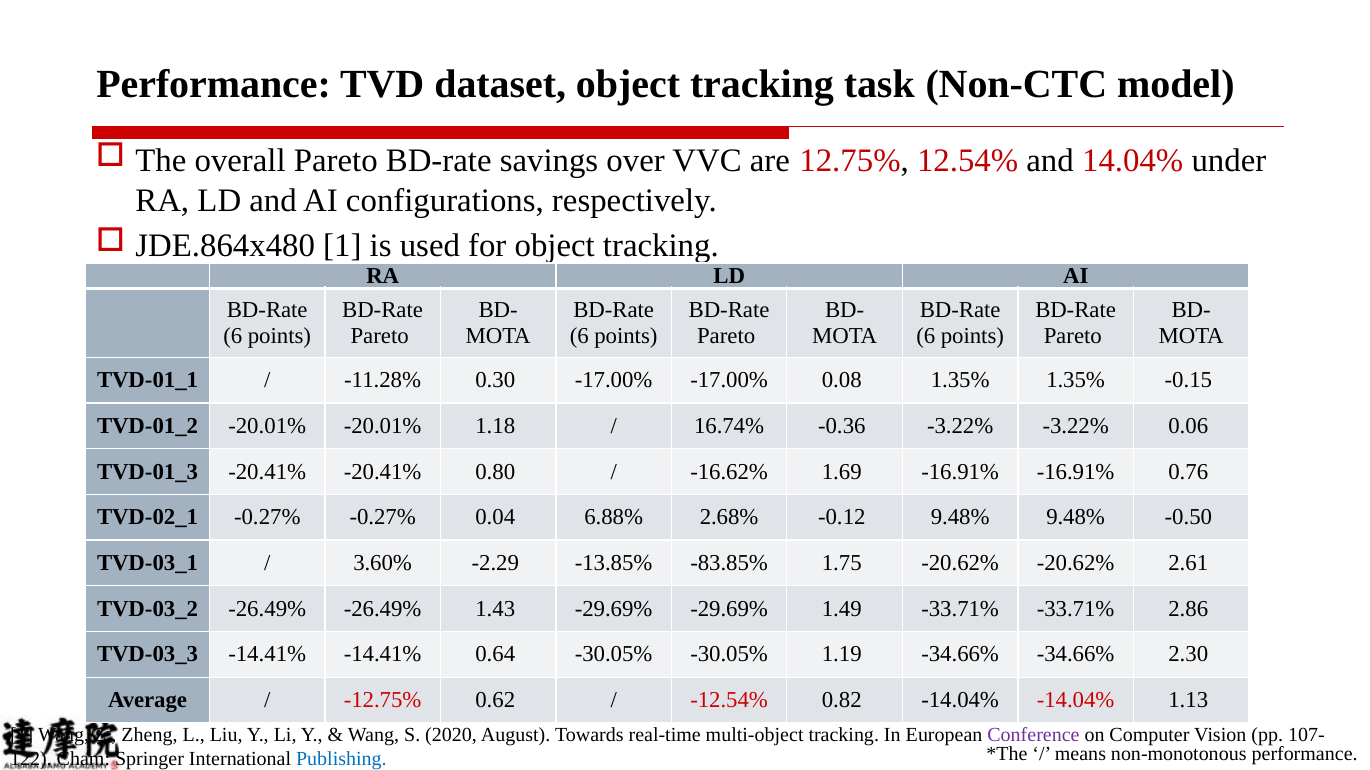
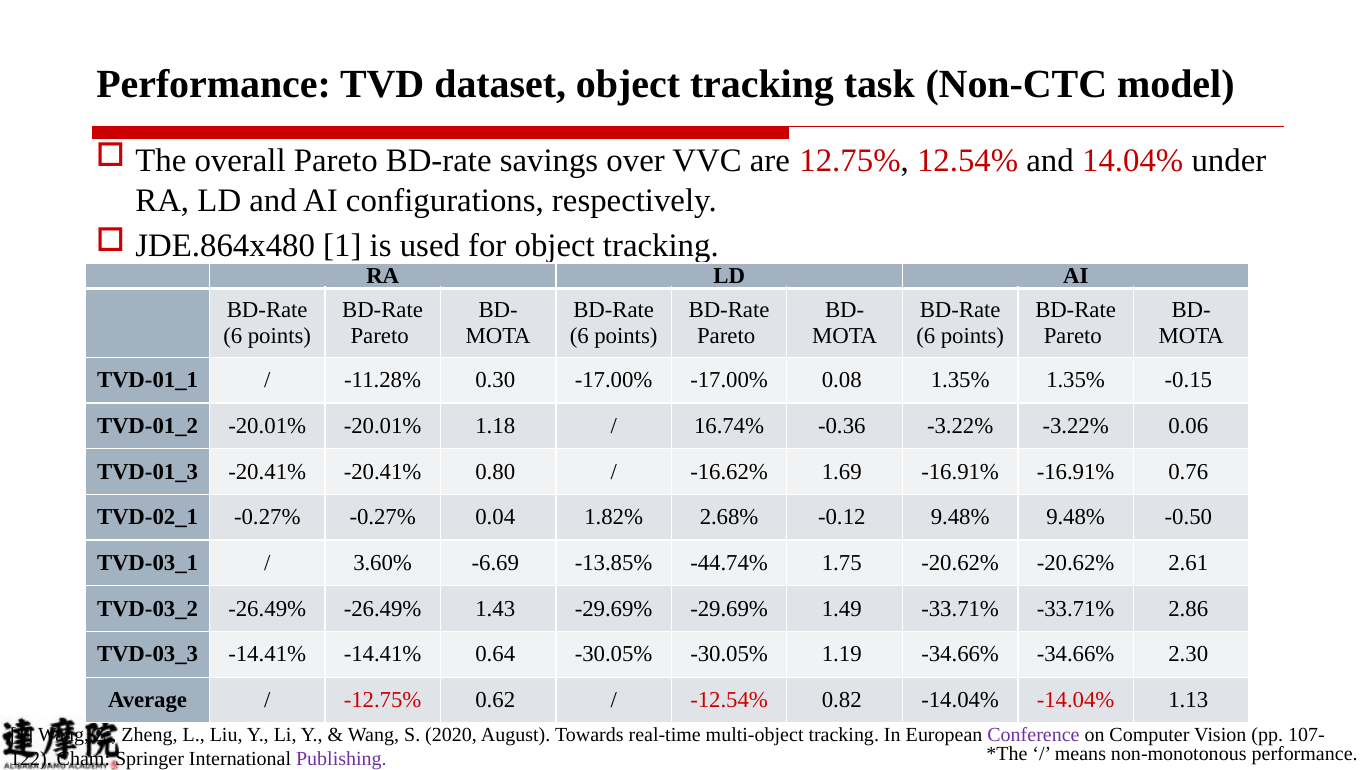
6.88%: 6.88% -> 1.82%
-2.29: -2.29 -> -6.69
-83.85%: -83.85% -> -44.74%
Publishing colour: blue -> purple
